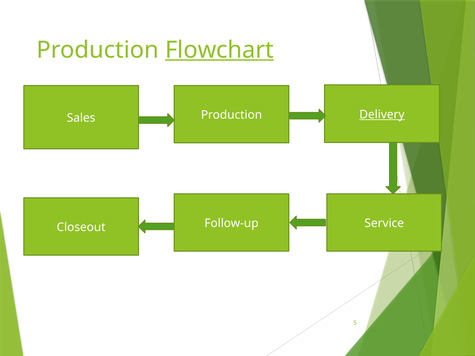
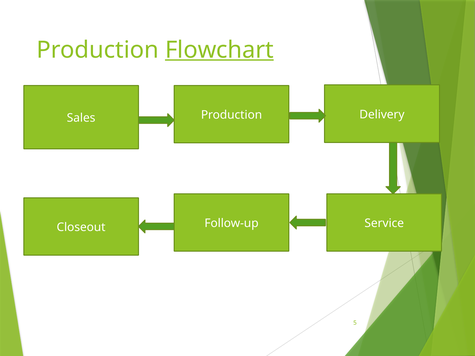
Delivery underline: present -> none
